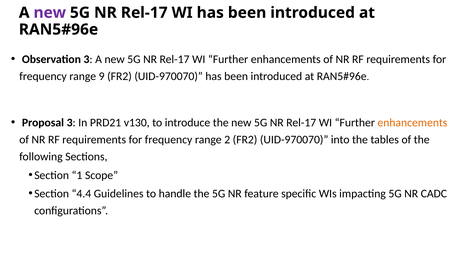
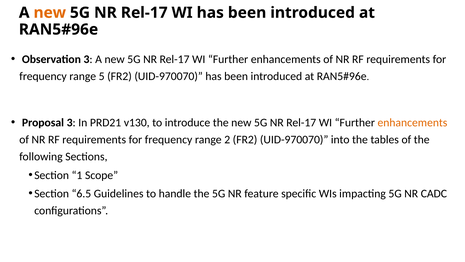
new at (50, 13) colour: purple -> orange
9: 9 -> 5
4.4: 4.4 -> 6.5
